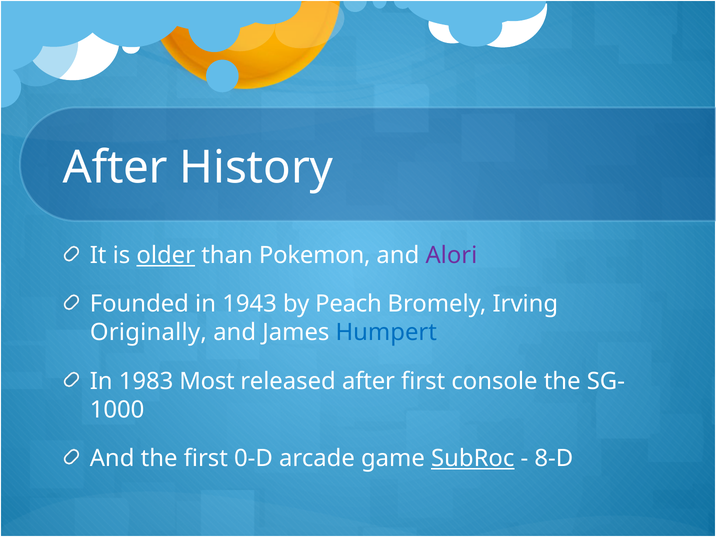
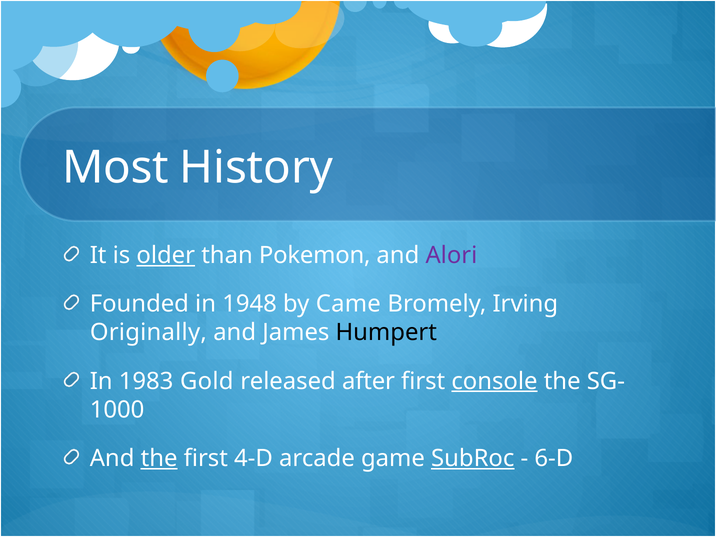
After at (115, 168): After -> Most
1943: 1943 -> 1948
Peach: Peach -> Came
Humpert colour: blue -> black
Most: Most -> Gold
console underline: none -> present
the at (159, 458) underline: none -> present
0-D: 0-D -> 4-D
8-D: 8-D -> 6-D
